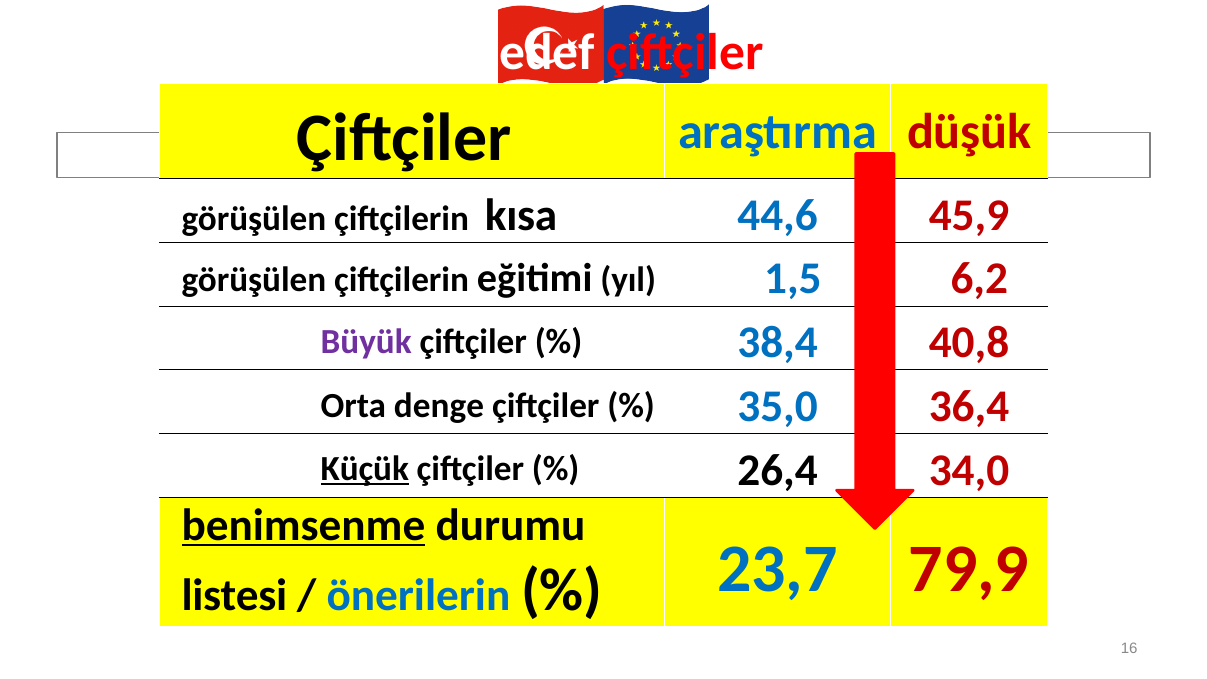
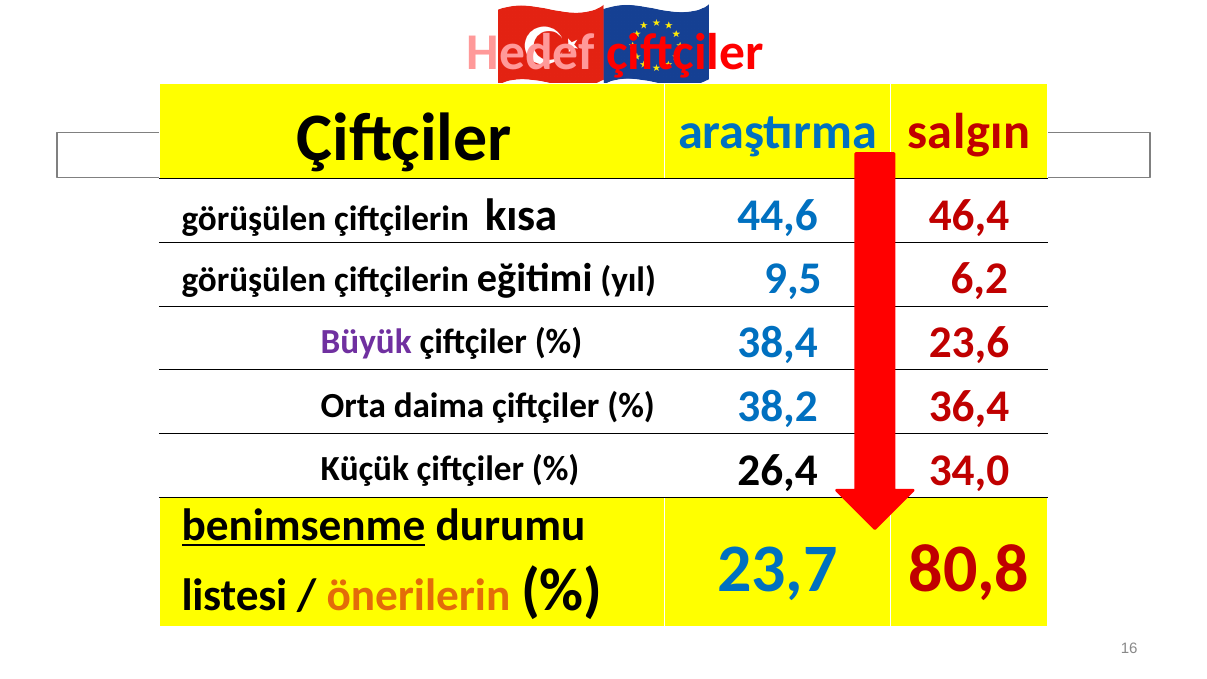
Hedef colour: white -> pink
düşük: düşük -> salgın
45,9: 45,9 -> 46,4
1,5: 1,5 -> 9,5
40,8: 40,8 -> 23,6
denge: denge -> daima
35,0: 35,0 -> 38,2
Küçük underline: present -> none
önerilerin colour: blue -> orange
79,9: 79,9 -> 80,8
